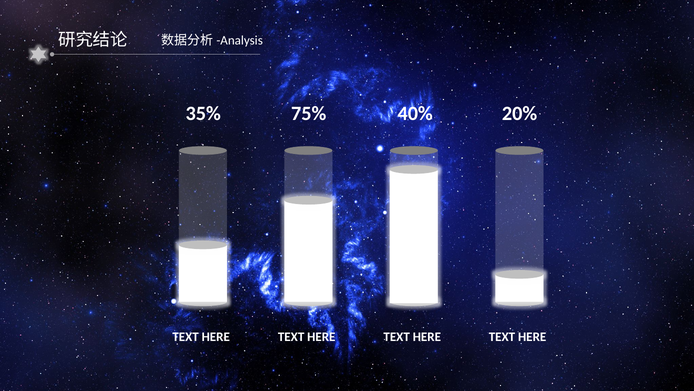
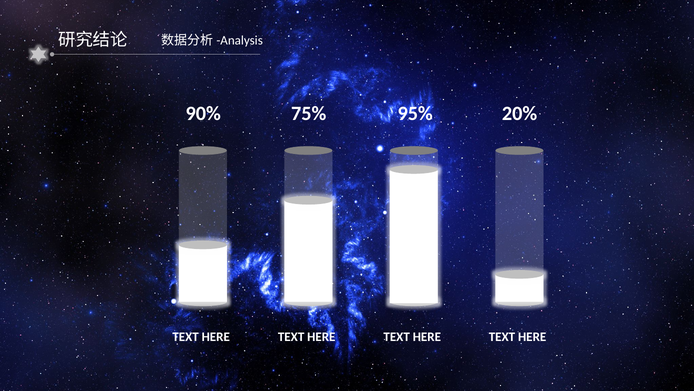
35%: 35% -> 90%
40%: 40% -> 95%
